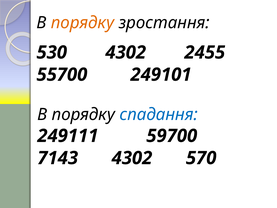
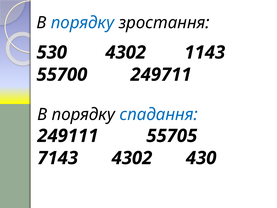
порядку at (83, 23) colour: orange -> blue
2455: 2455 -> 1143
249101: 249101 -> 249711
59700: 59700 -> 55705
570: 570 -> 430
